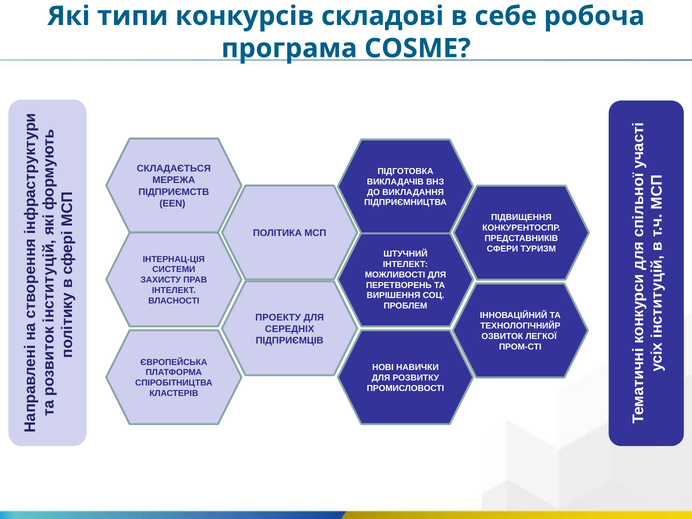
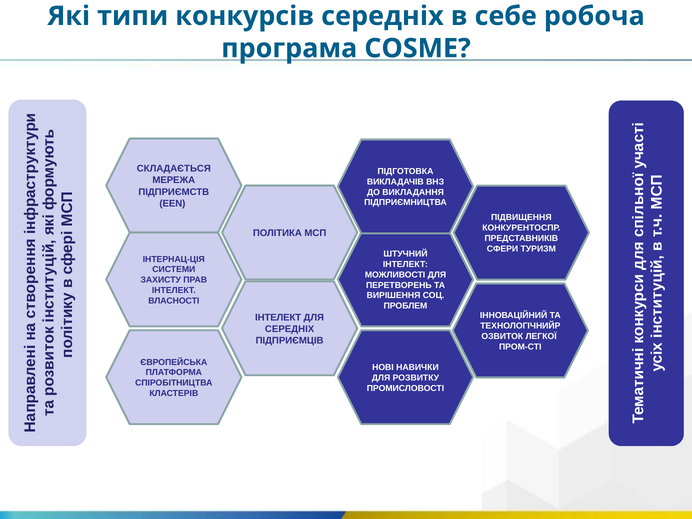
конкурсів складові: складові -> середніх
ПРОЕКТУ at (278, 317): ПРОЕКТУ -> ІНТЕЛЕКТ
